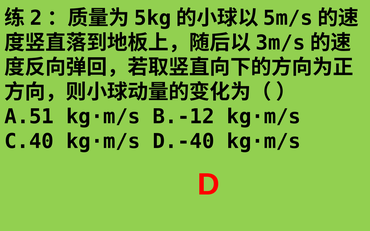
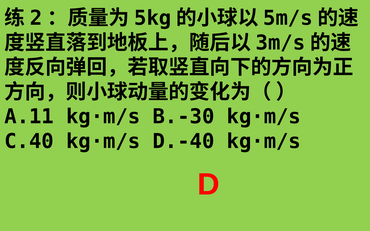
A.51: A.51 -> A.11
B.-12: B.-12 -> B.-30
